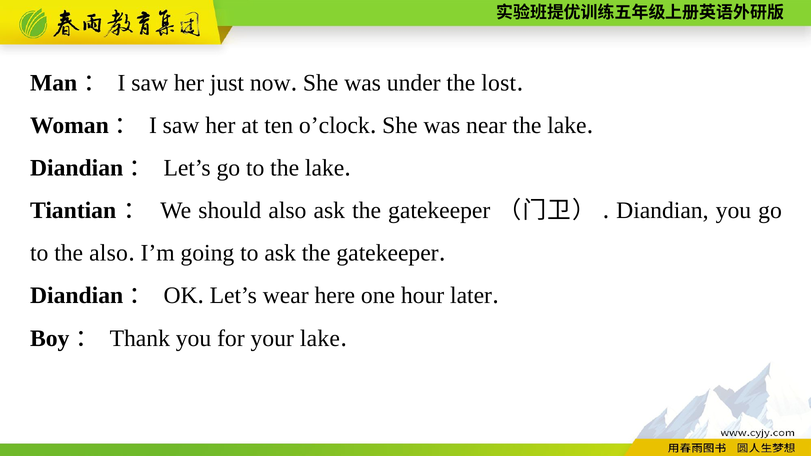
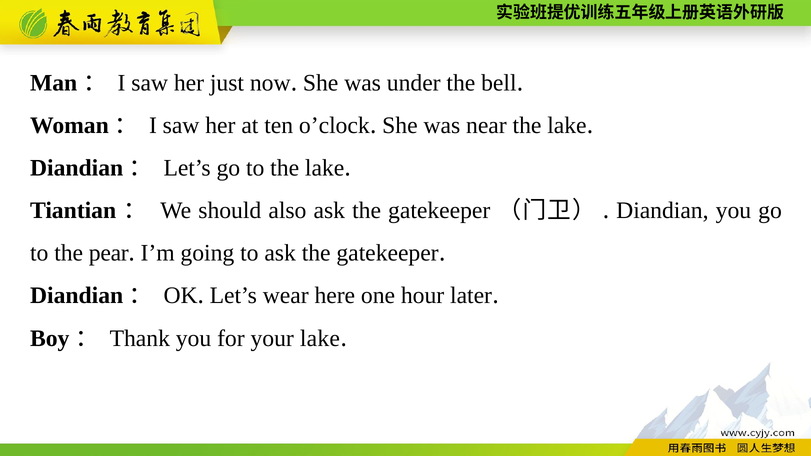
lost: lost -> bell
the also: also -> pear
